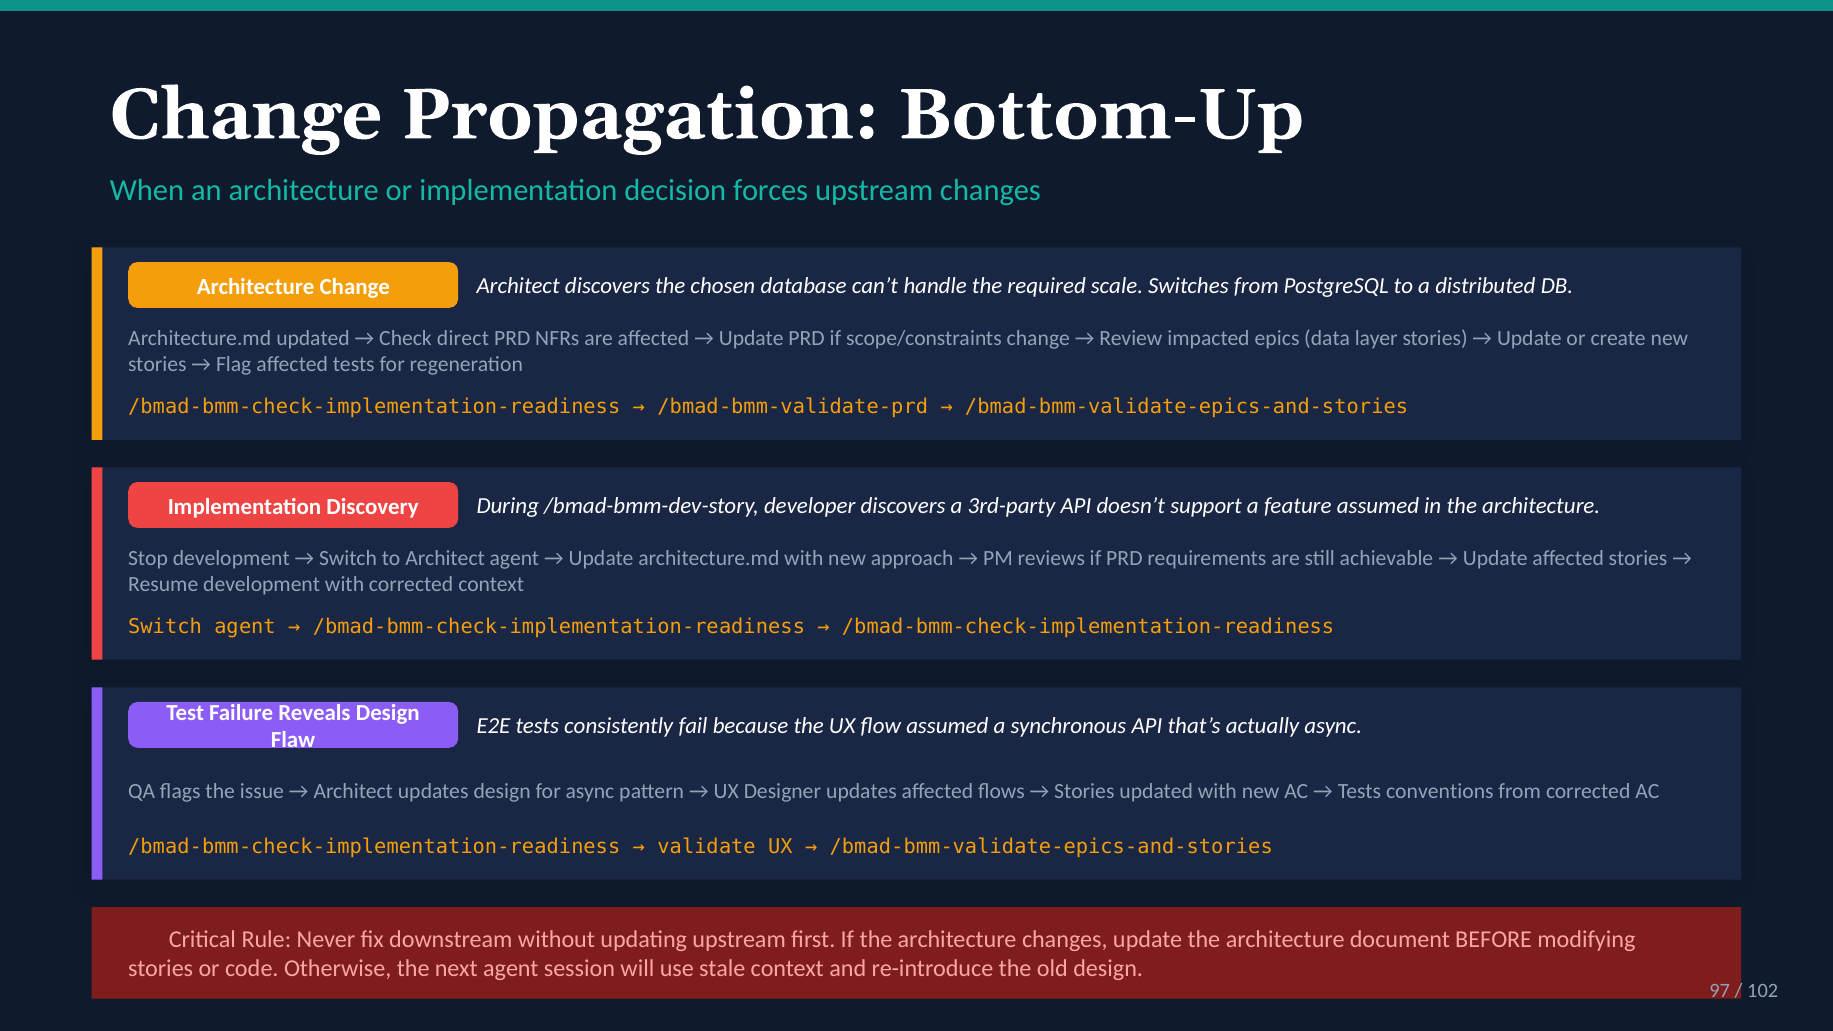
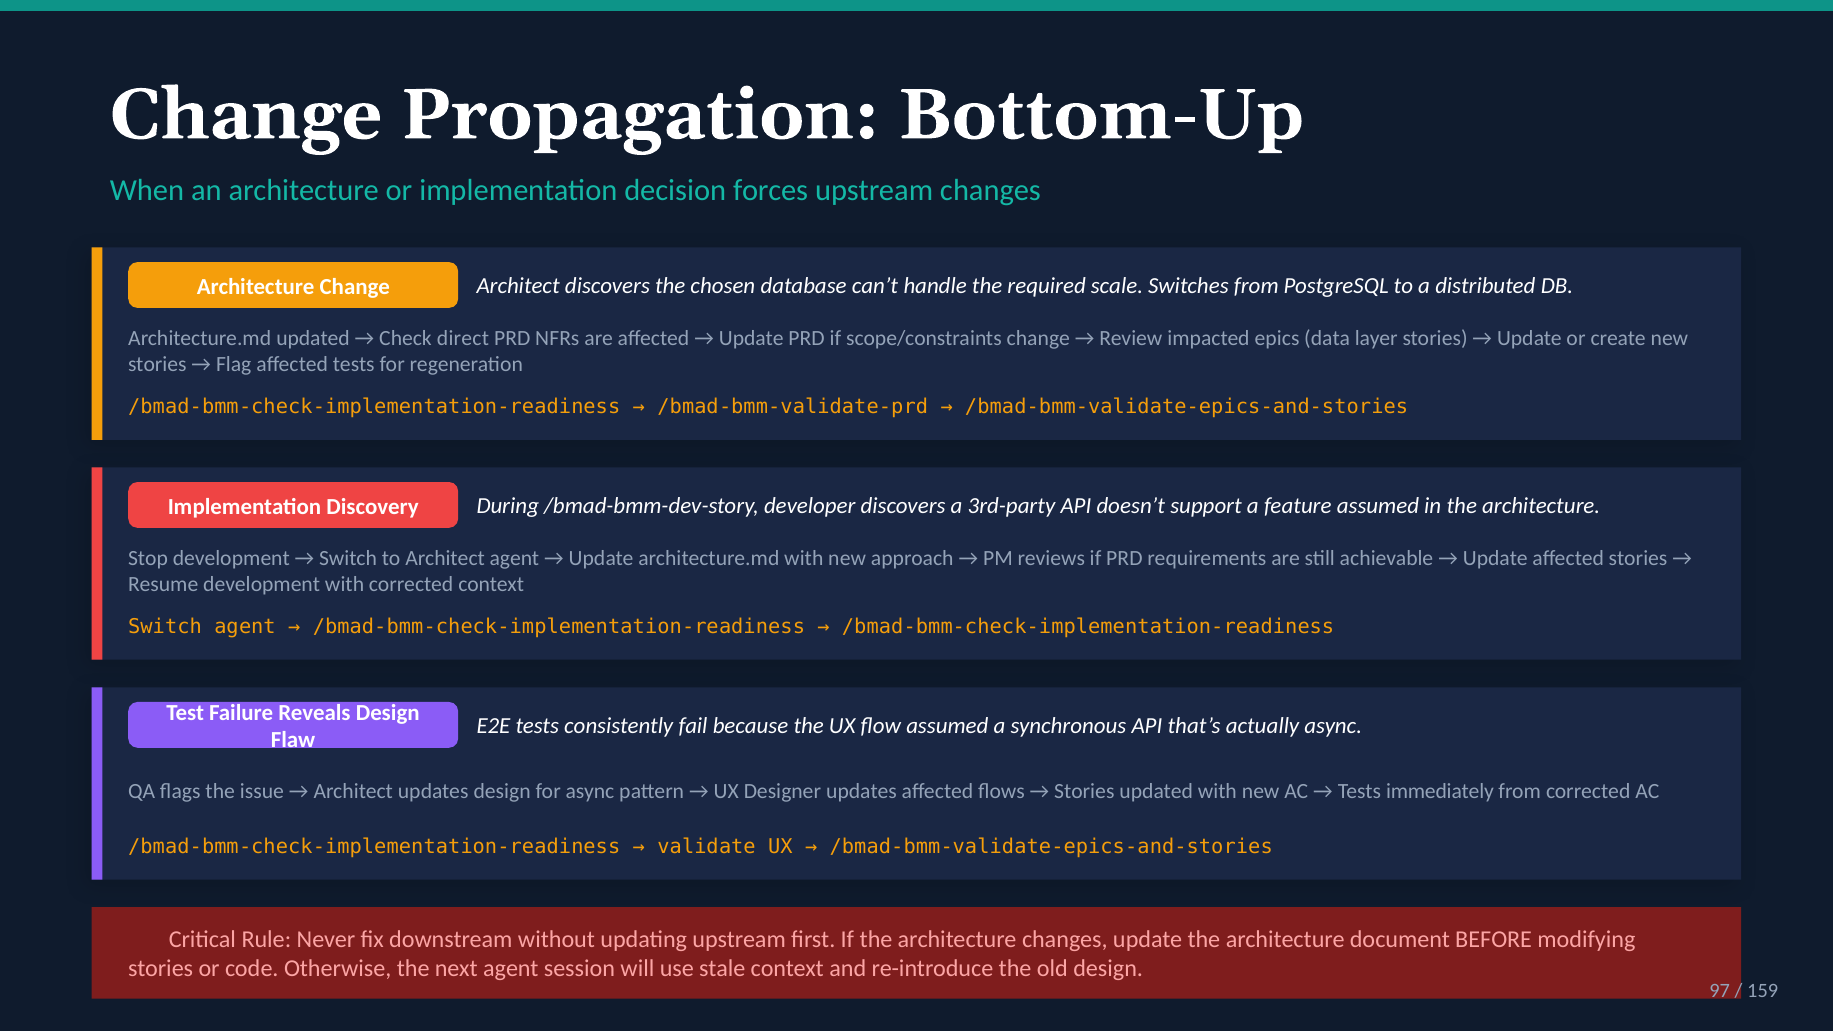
conventions: conventions -> immediately
102: 102 -> 159
